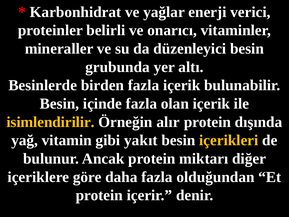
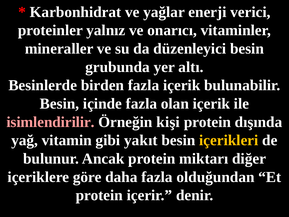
belirli: belirli -> yalnız
isimlendirilir colour: yellow -> pink
alır: alır -> kişi
